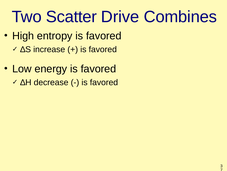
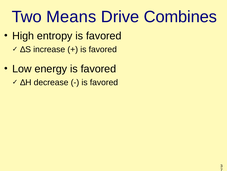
Scatter: Scatter -> Means
